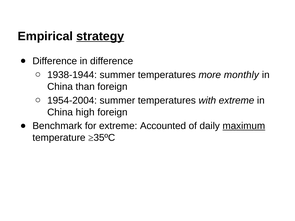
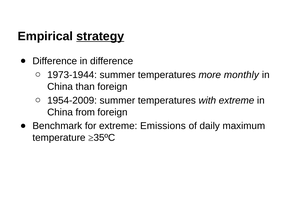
1938-1944: 1938-1944 -> 1973-1944
1954-2004: 1954-2004 -> 1954-2009
high: high -> from
Accounted: Accounted -> Emissions
maximum underline: present -> none
